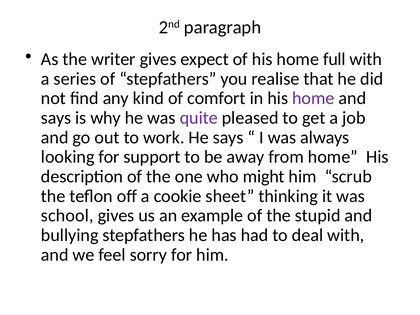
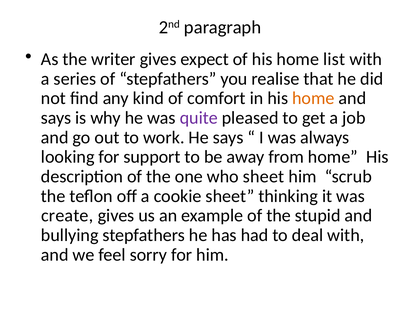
full: full -> list
home at (313, 98) colour: purple -> orange
who might: might -> sheet
school: school -> create
